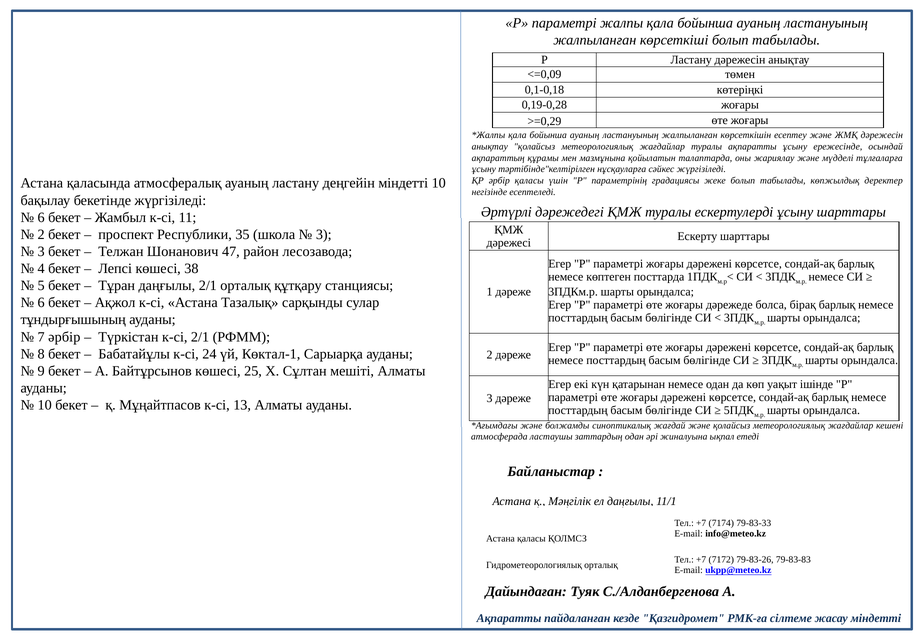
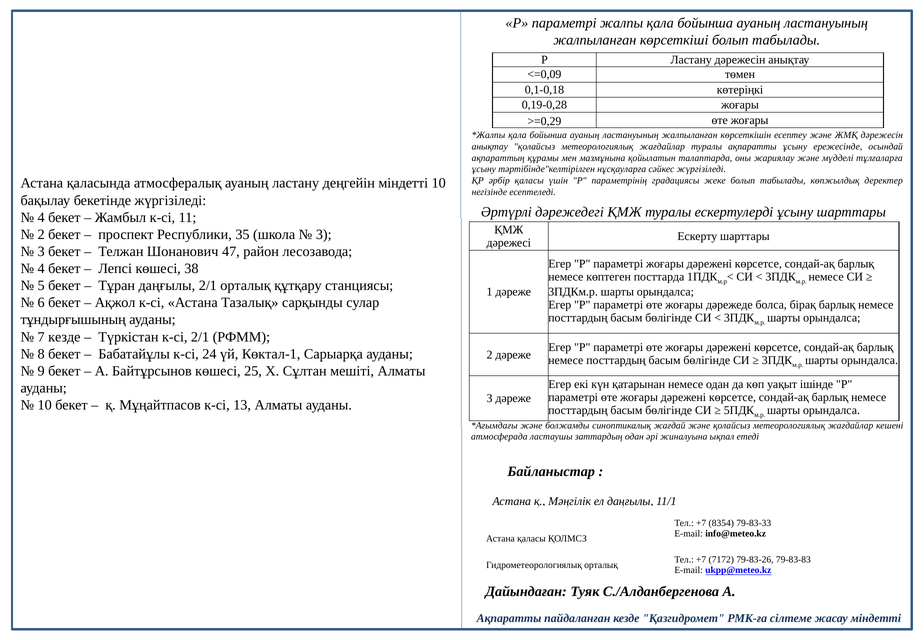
6 at (41, 217): 6 -> 4
7 әрбір: әрбір -> кезде
7174: 7174 -> 8354
